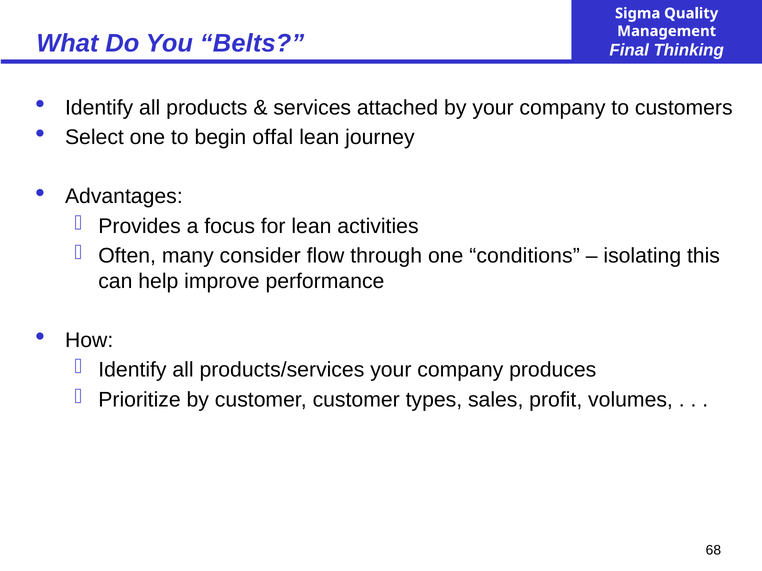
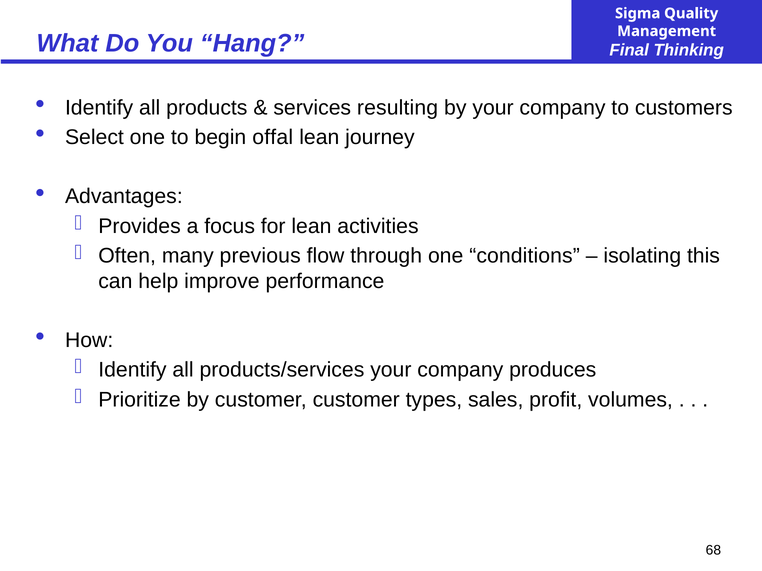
Belts: Belts -> Hang
attached: attached -> resulting
consider: consider -> previous
